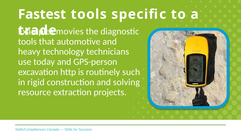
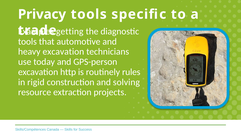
Fastest: Fastest -> Privacy
movies: movies -> getting
heavy technology: technology -> excavation
such: such -> rules
